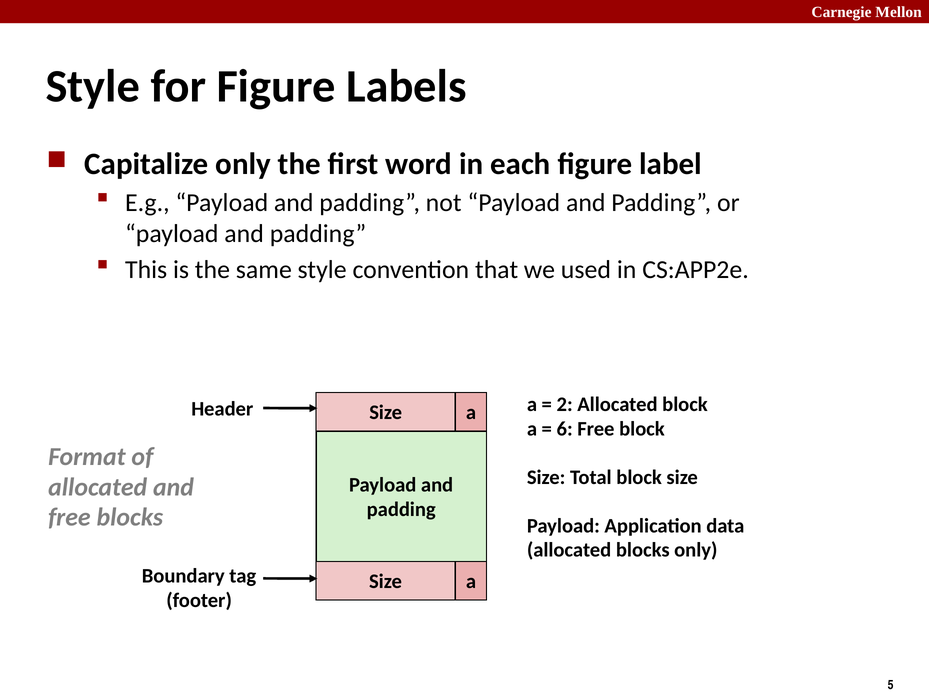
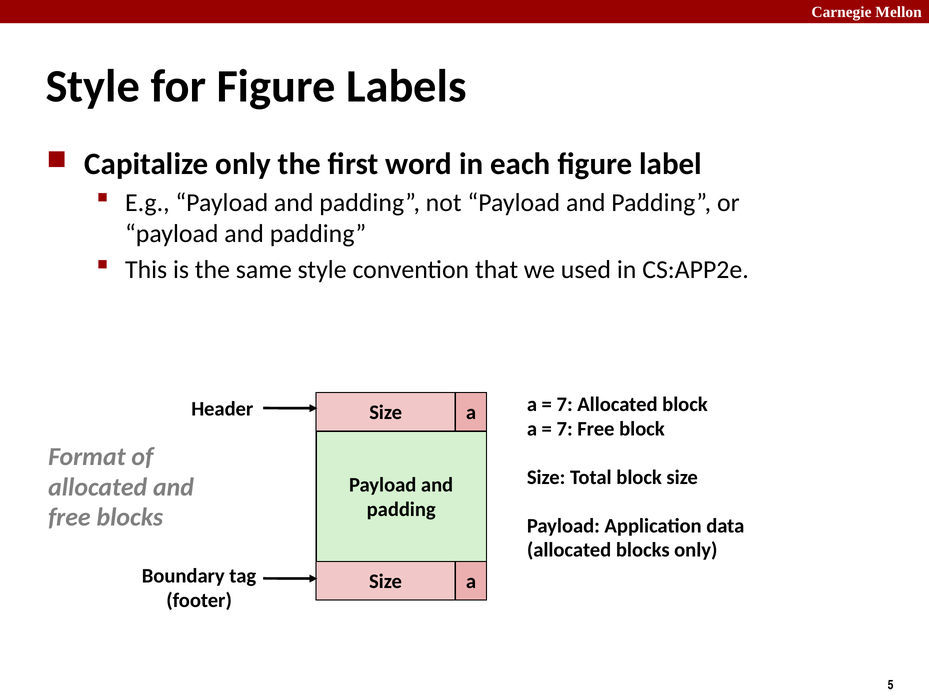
2 at (565, 404): 2 -> 7
6 at (565, 429): 6 -> 7
